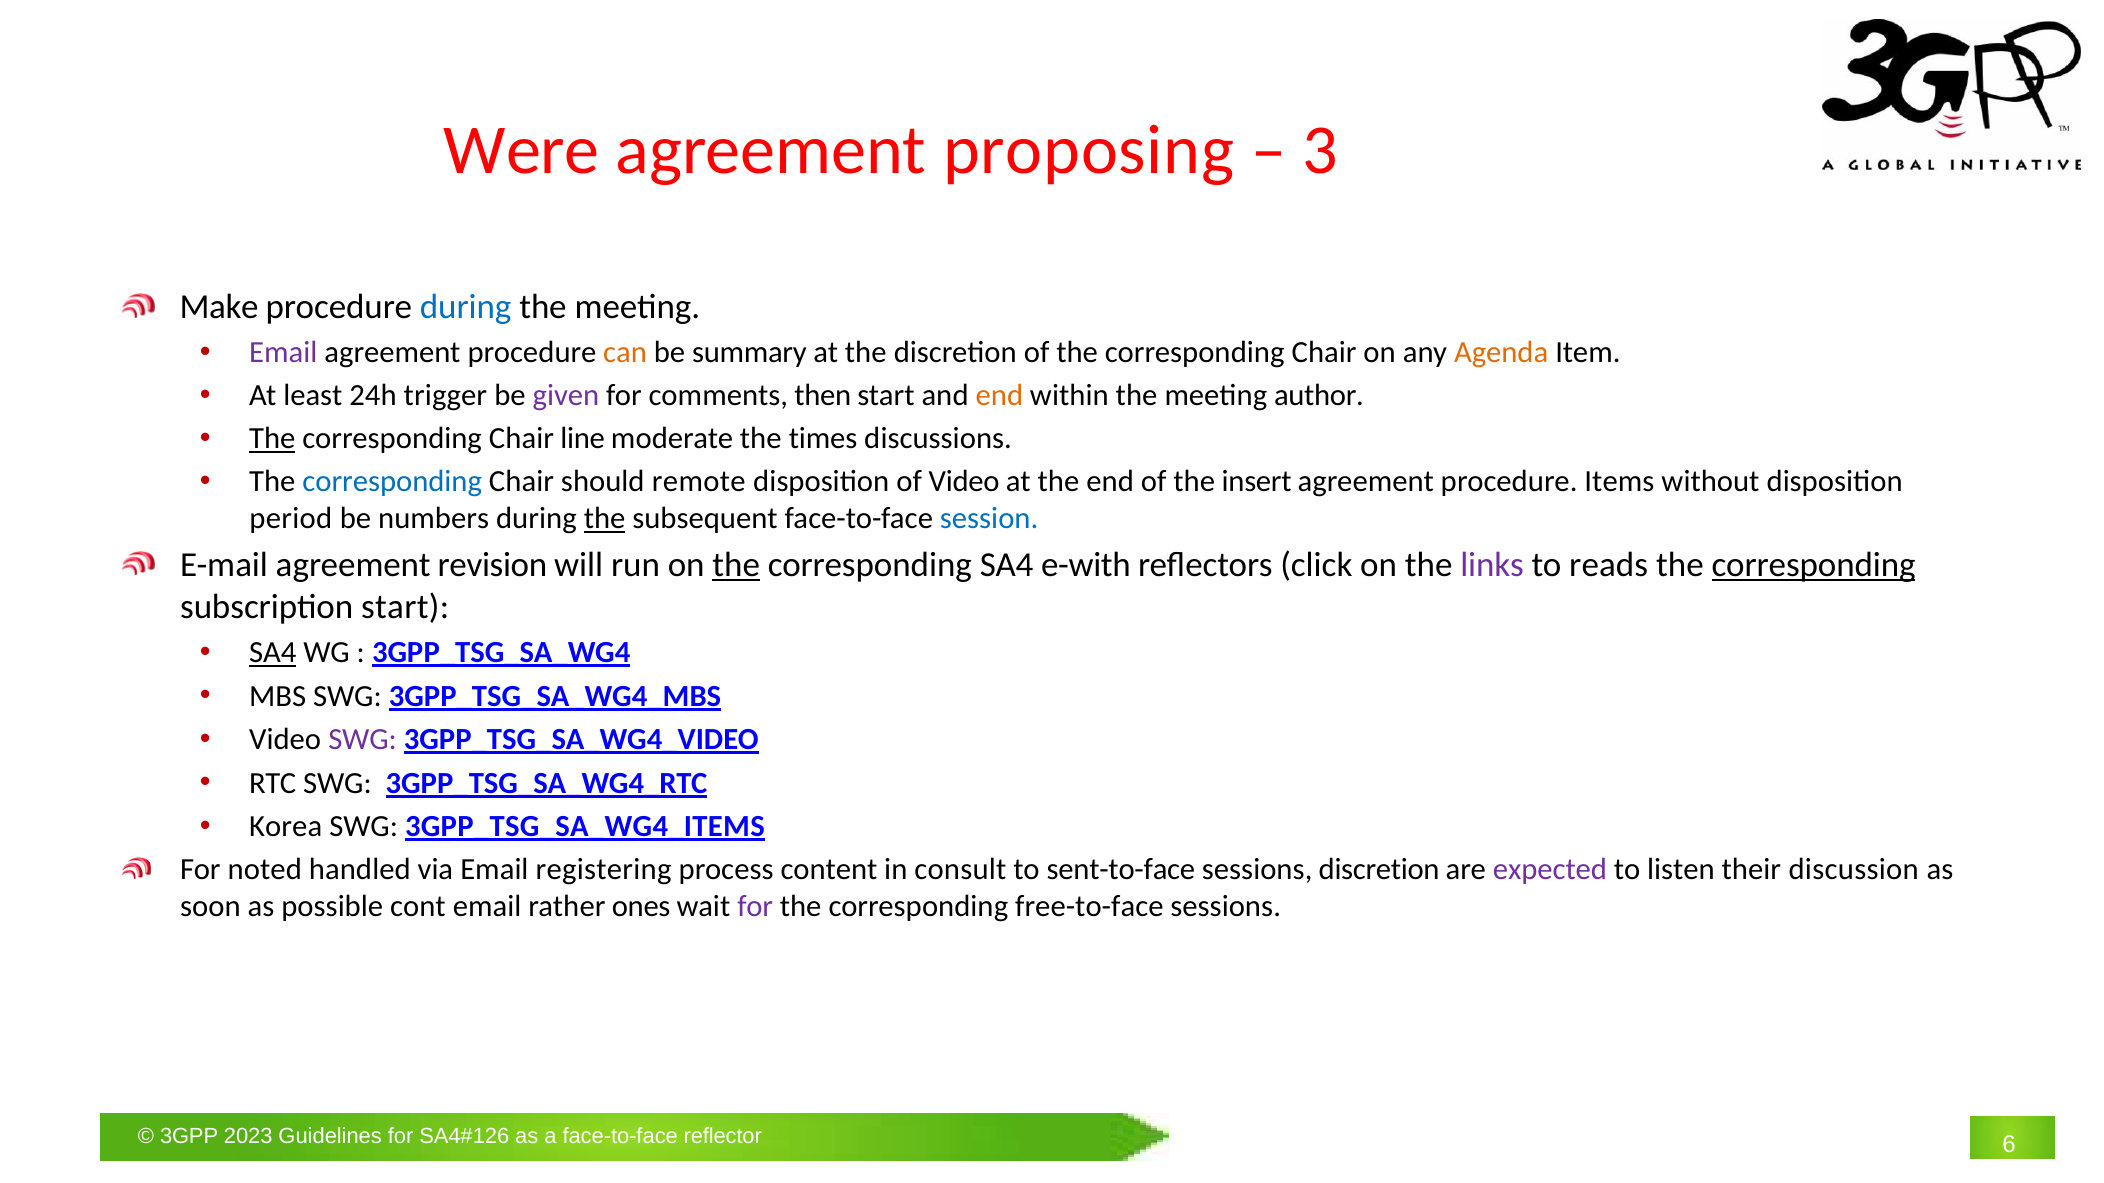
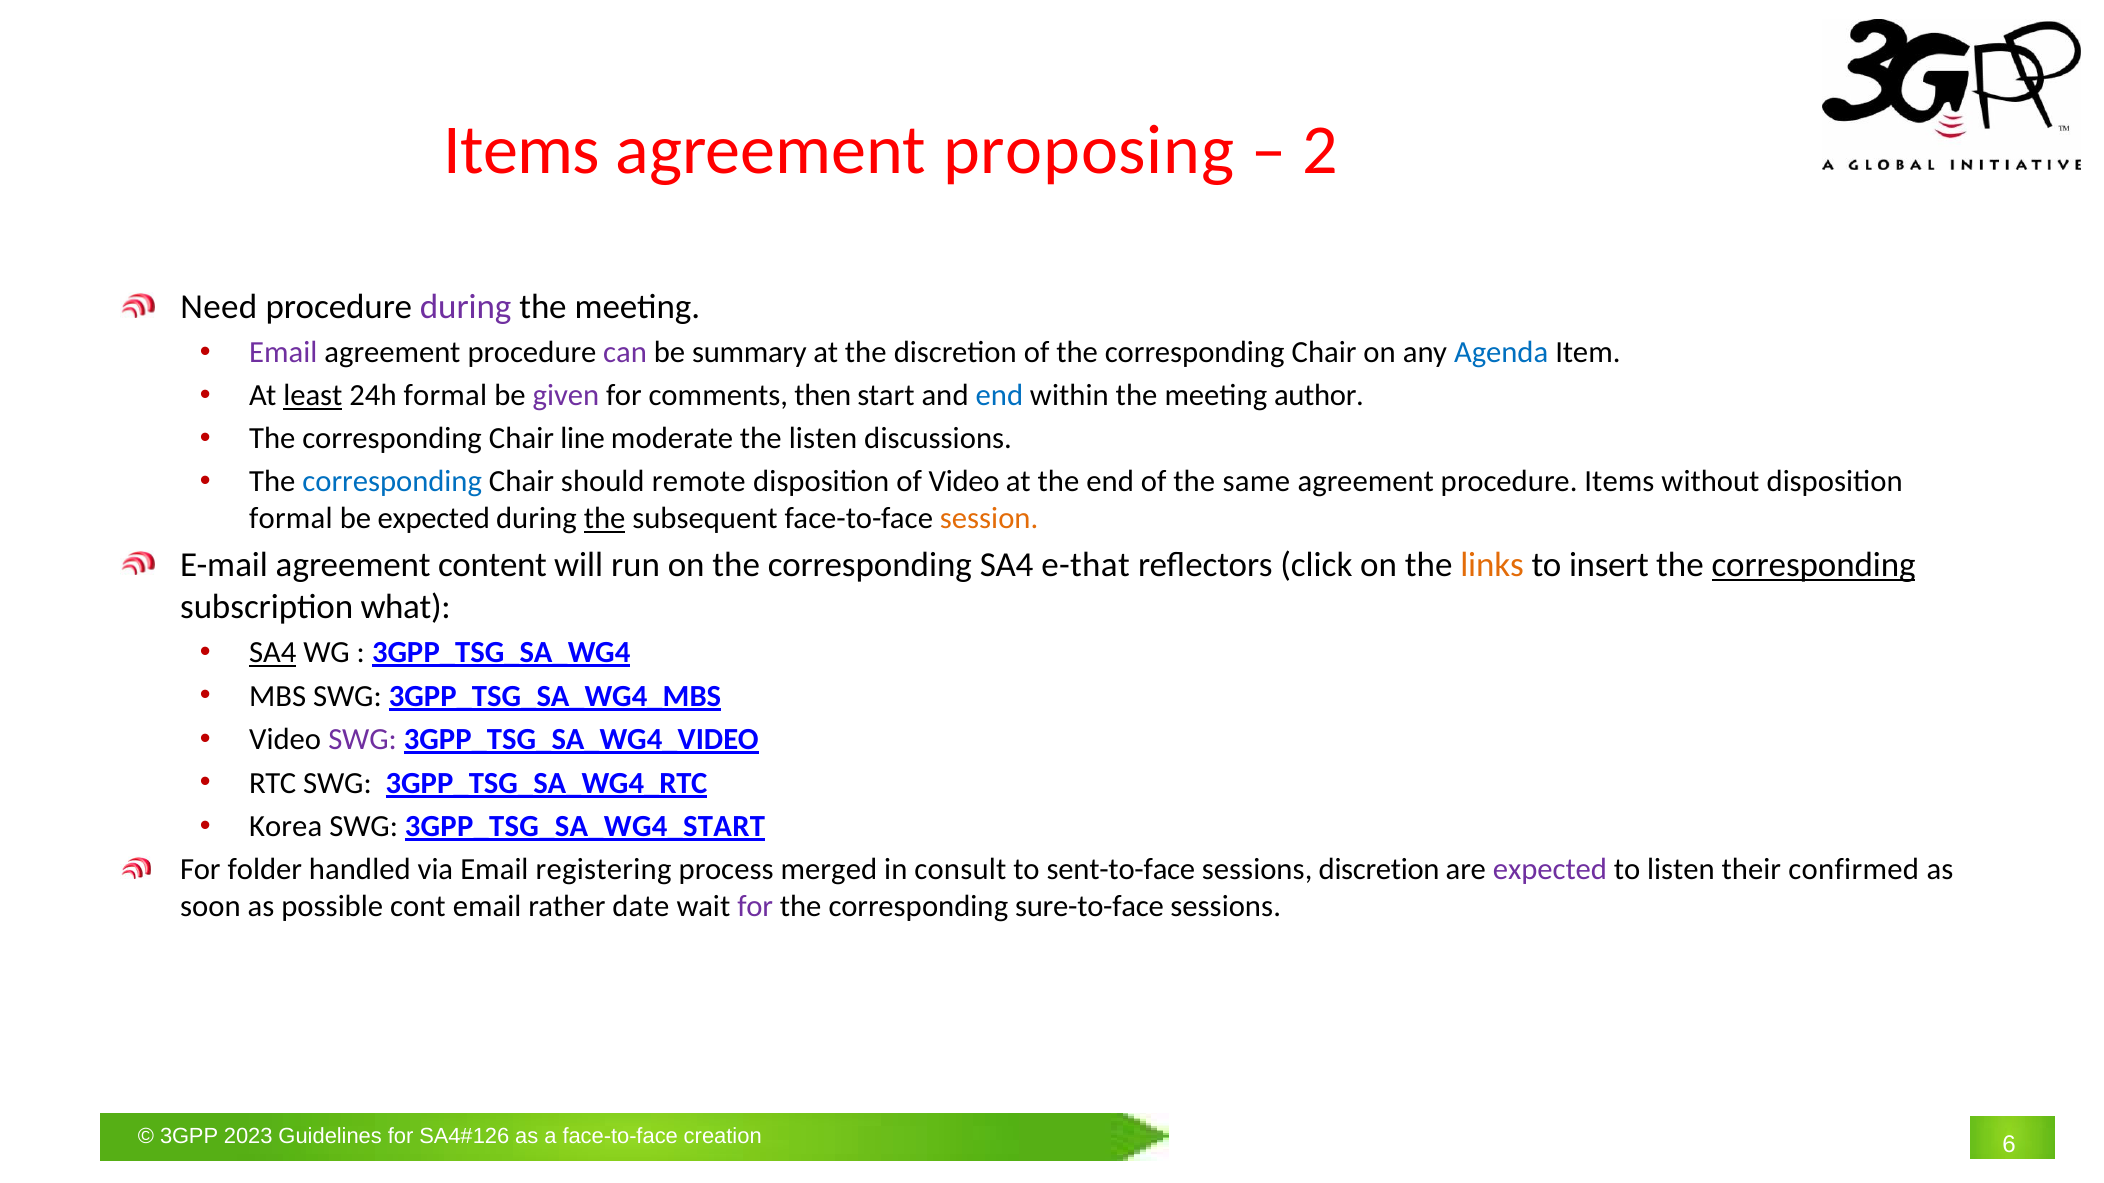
Were at (522, 151): Were -> Items
3: 3 -> 2
Make: Make -> Need
during at (466, 308) colour: blue -> purple
can colour: orange -> purple
Agenda colour: orange -> blue
least underline: none -> present
24h trigger: trigger -> formal
end at (999, 396) colour: orange -> blue
The at (272, 439) underline: present -> none
the times: times -> listen
insert: insert -> same
period at (291, 519): period -> formal
be numbers: numbers -> expected
session colour: blue -> orange
revision: revision -> content
the at (736, 565) underline: present -> none
e-with: e-with -> e-that
links colour: purple -> orange
reads: reads -> insert
subscription start: start -> what
3GPP_TSG_SA_WG4_ITEMS: 3GPP_TSG_SA_WG4_ITEMS -> 3GPP_TSG_SA_WG4_START
noted: noted -> folder
content: content -> merged
discussion: discussion -> confirmed
ones: ones -> date
free-to-face: free-to-face -> sure-to-face
reflector: reflector -> creation
